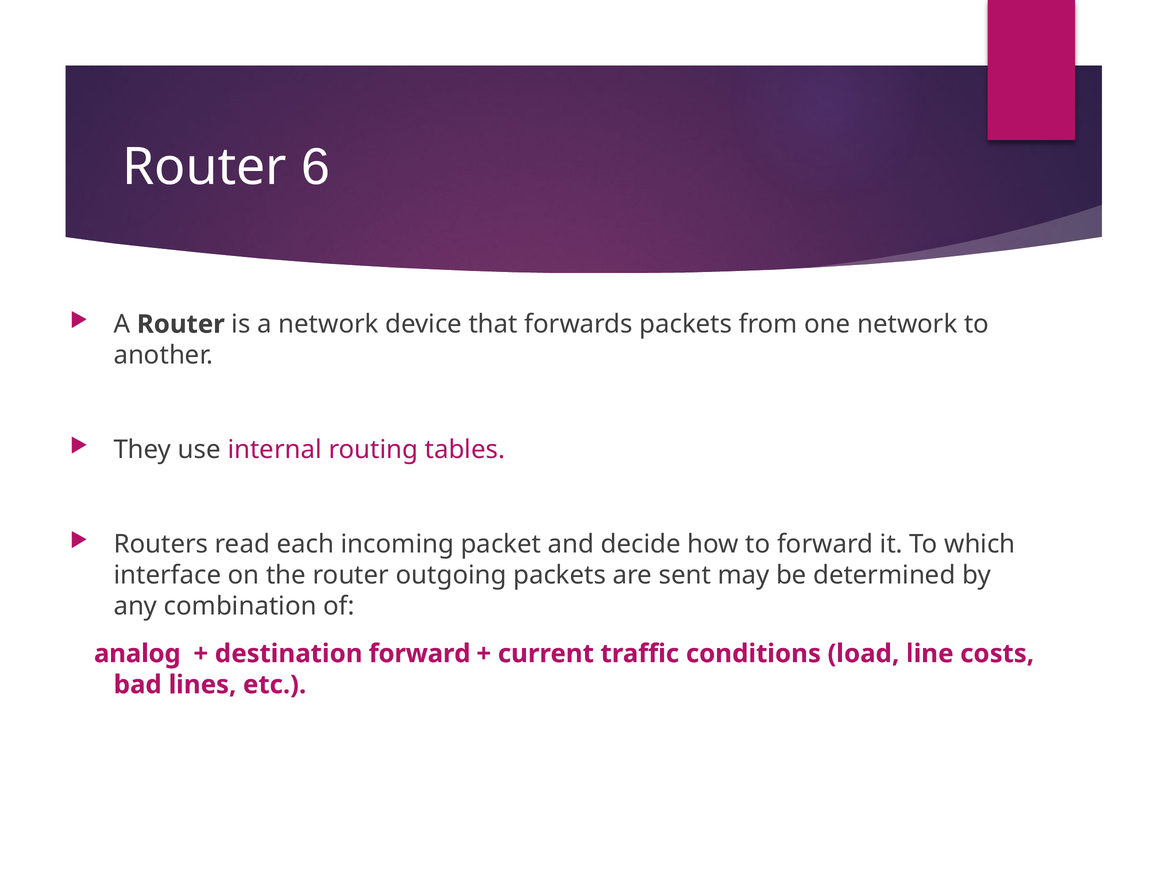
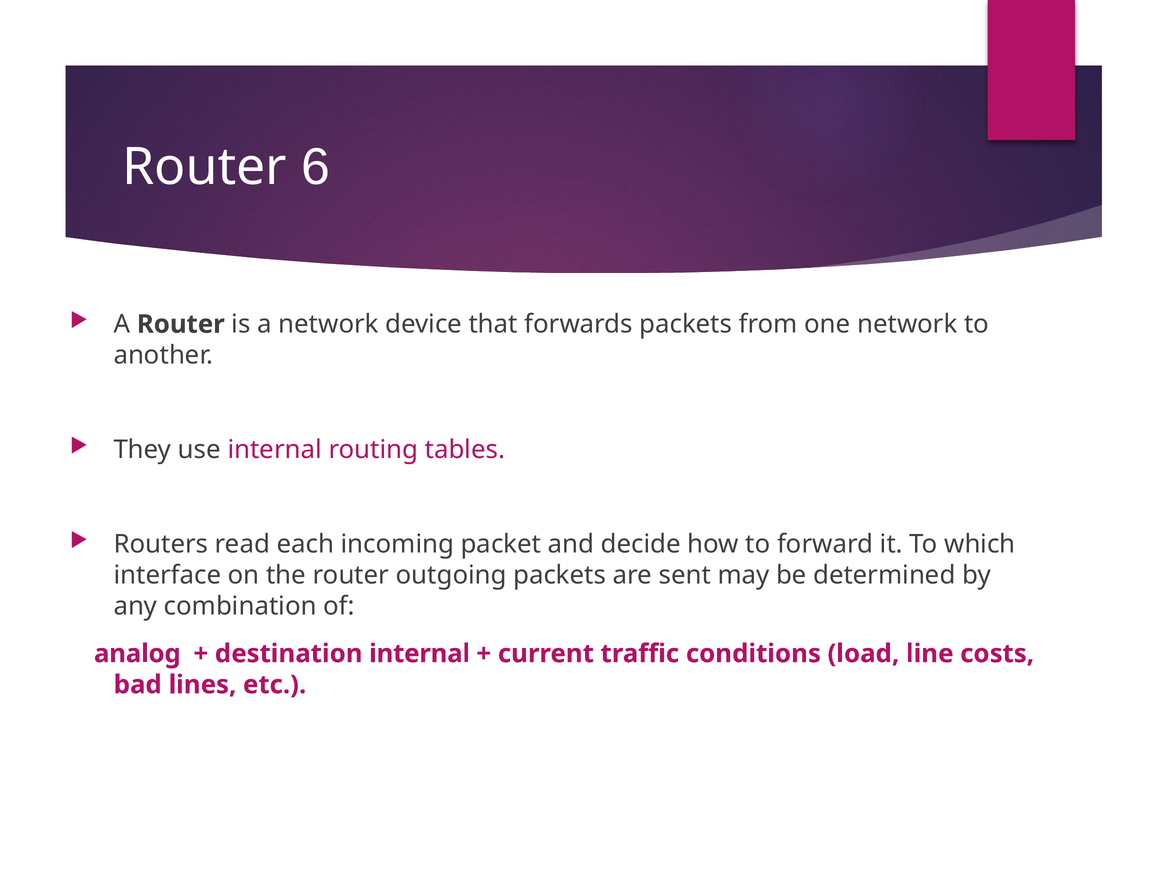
destination forward: forward -> internal
